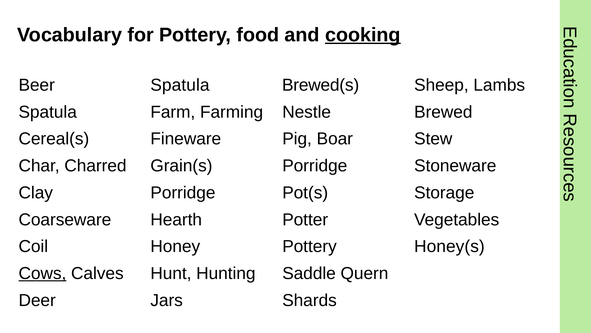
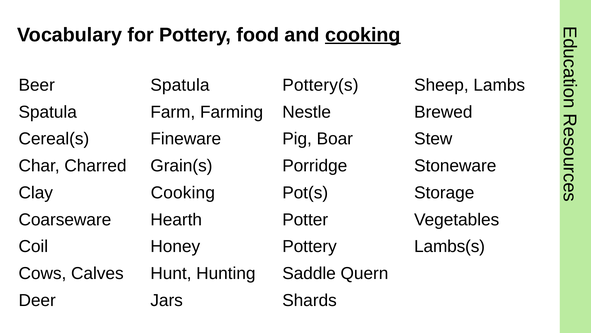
Brewed(s: Brewed(s -> Pottery(s
Porridge at (183, 192): Porridge -> Cooking
Honey(s: Honey(s -> Lambs(s
Cows underline: present -> none
